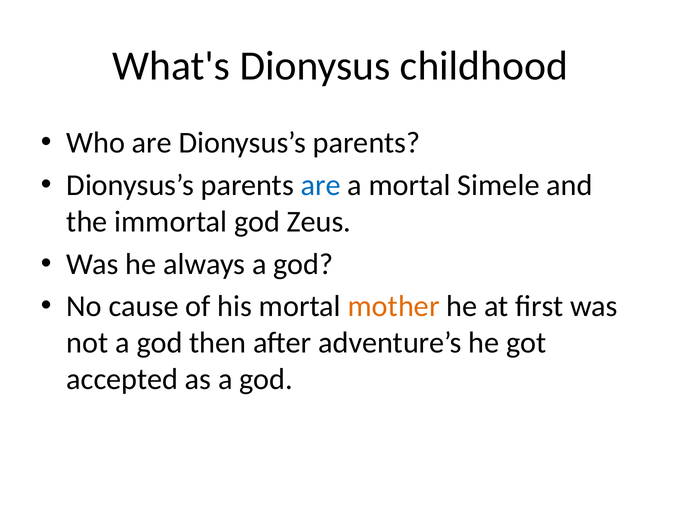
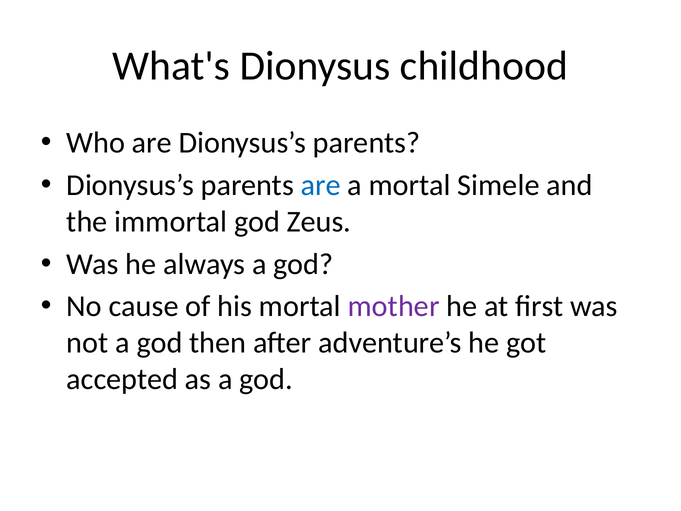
mother colour: orange -> purple
